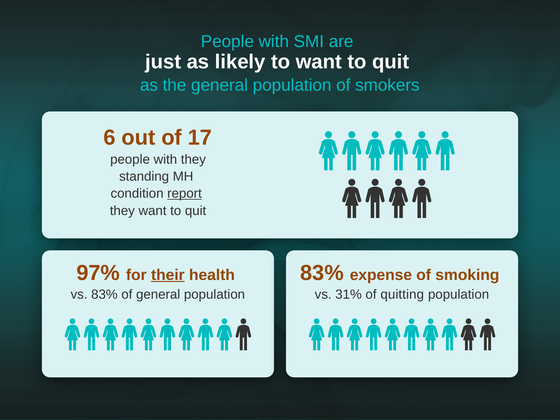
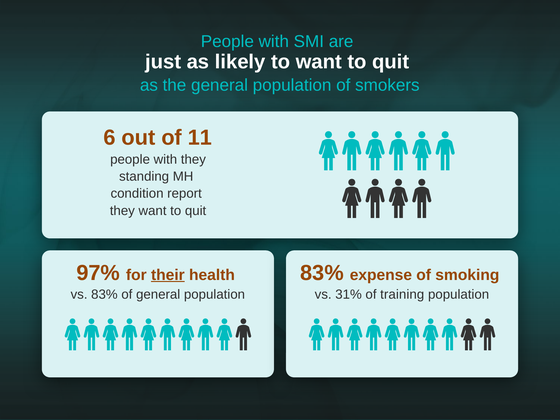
17: 17 -> 11
report underline: present -> none
quitting: quitting -> training
